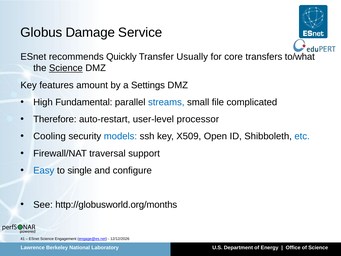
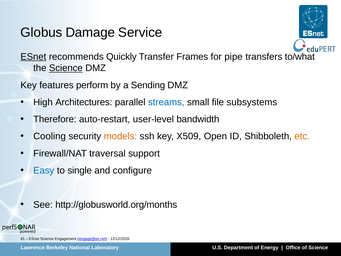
ESnet at (33, 57) underline: none -> present
Usually: Usually -> Frames
core: core -> pipe
amount: amount -> perform
Settings: Settings -> Sending
Fundamental: Fundamental -> Architectures
complicated: complicated -> subsystems
processor: processor -> bandwidth
models colour: blue -> orange
etc colour: blue -> orange
